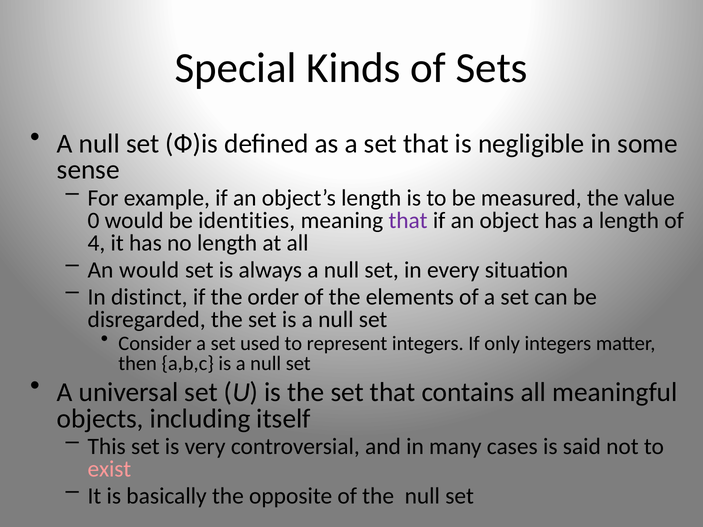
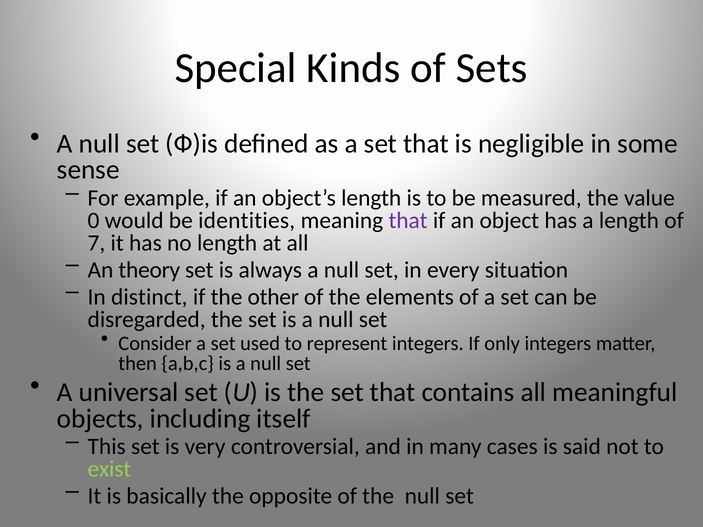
4: 4 -> 7
An would: would -> theory
order: order -> other
exist colour: pink -> light green
